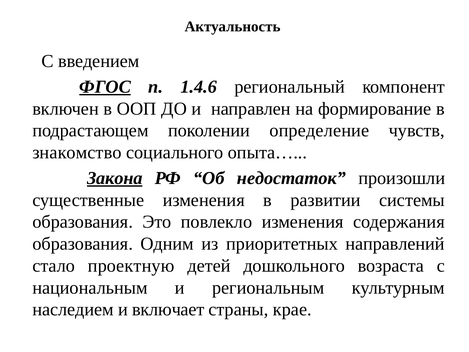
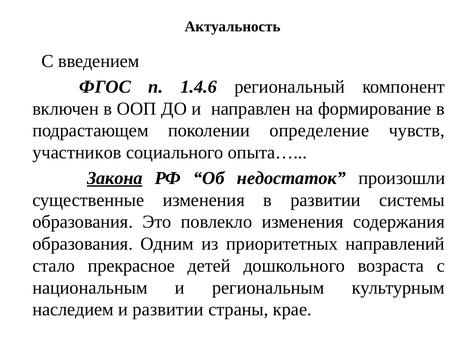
ФГОС underline: present -> none
знакомство: знакомство -> участников
проектную: проектную -> прекрасное
и включает: включает -> развитии
